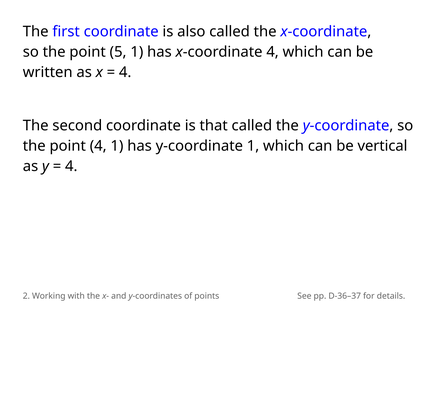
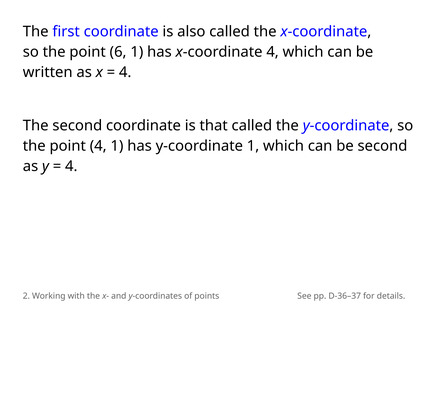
5: 5 -> 6
be vertical: vertical -> second
